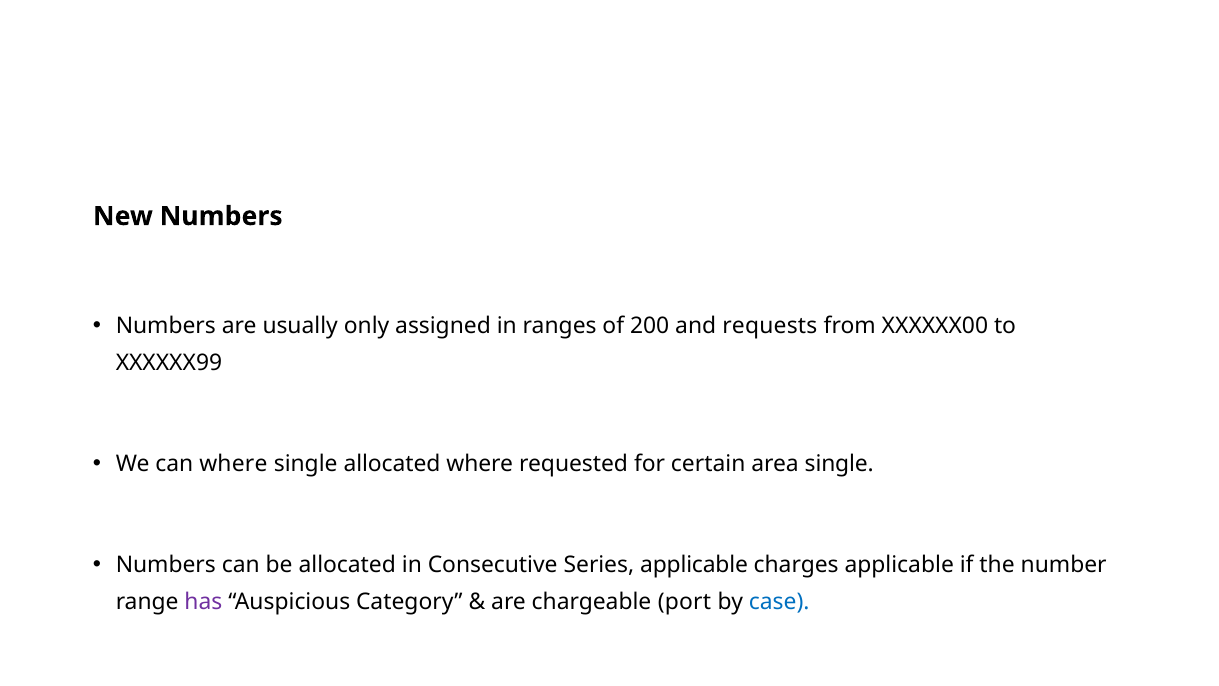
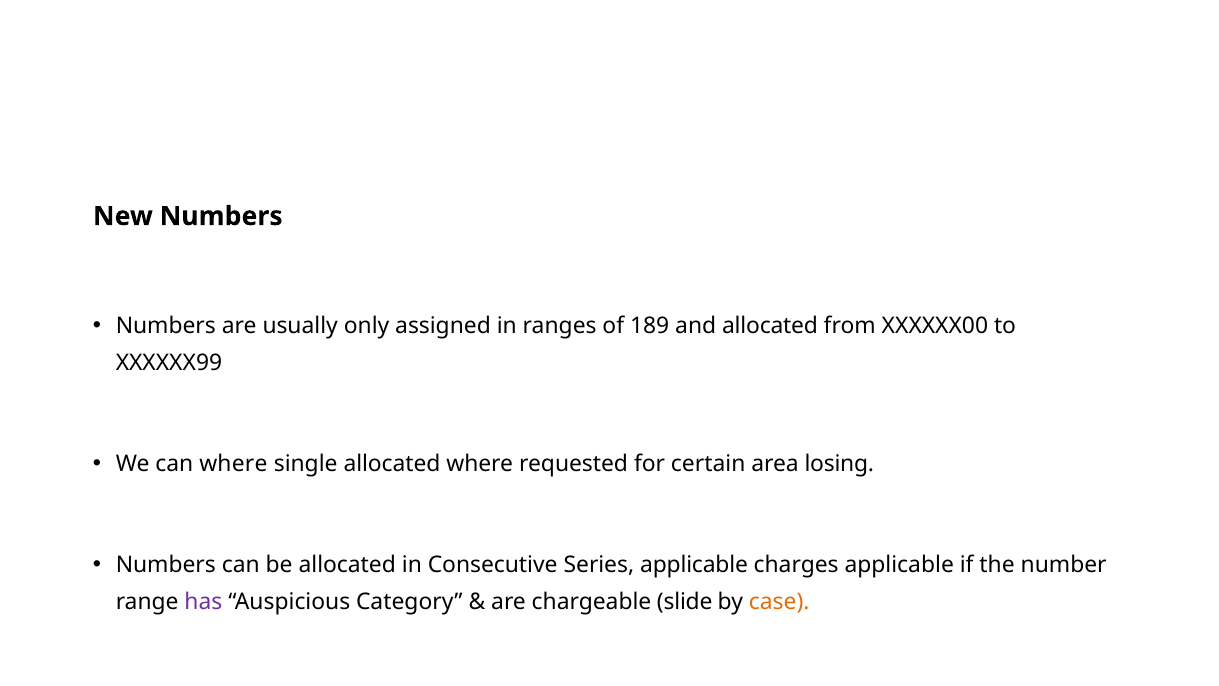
200: 200 -> 189
and requests: requests -> allocated
area single: single -> losing
port: port -> slide
case colour: blue -> orange
